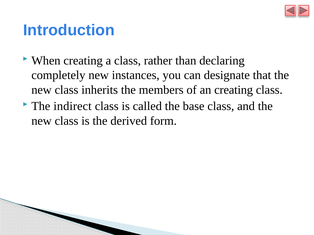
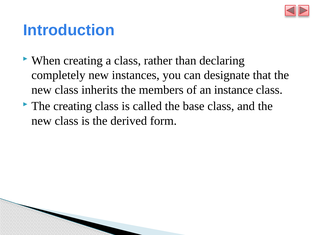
an creating: creating -> instance
The indirect: indirect -> creating
